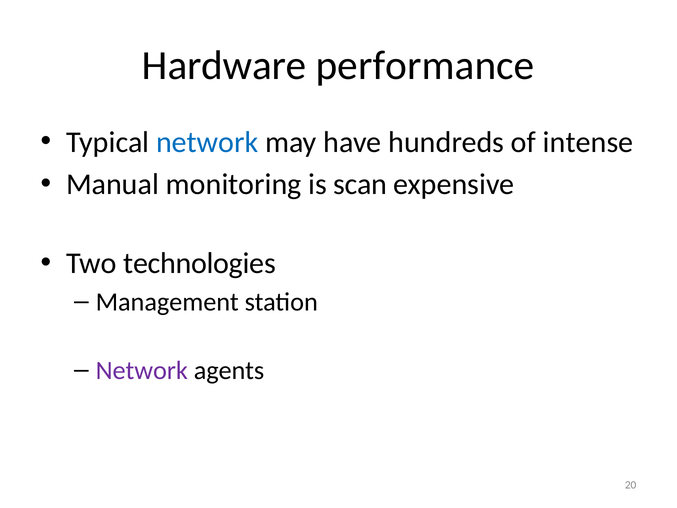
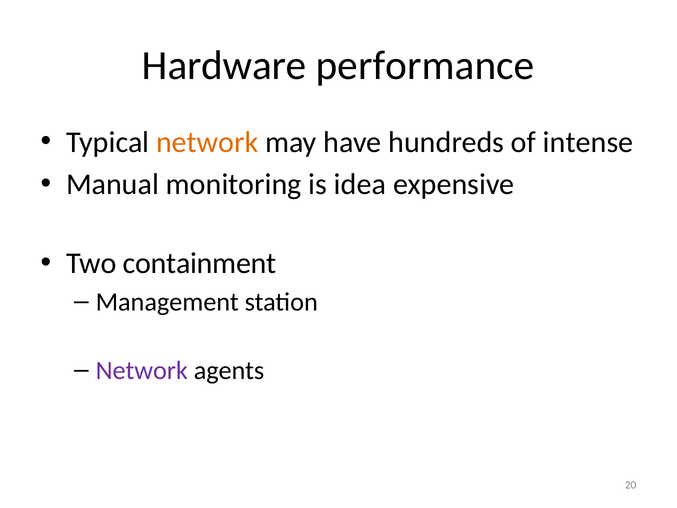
network at (207, 142) colour: blue -> orange
scan: scan -> idea
technologies: technologies -> containment
